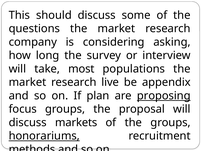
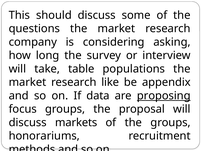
most: most -> table
live: live -> like
plan: plan -> data
honorariums underline: present -> none
